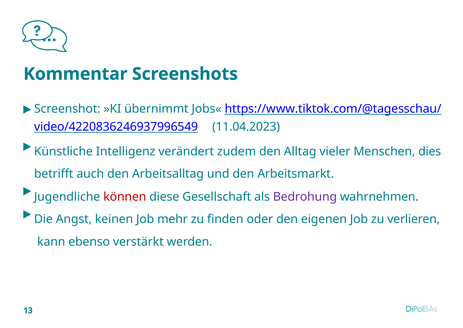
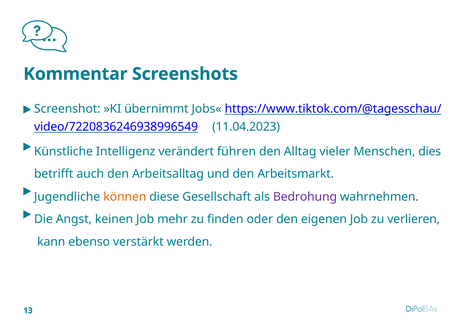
video/4220836246937996549: video/4220836246937996549 -> video/7220836246938996549
zudem: zudem -> führen
können colour: red -> orange
